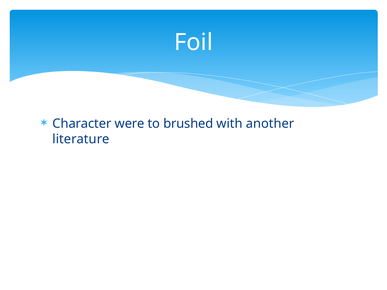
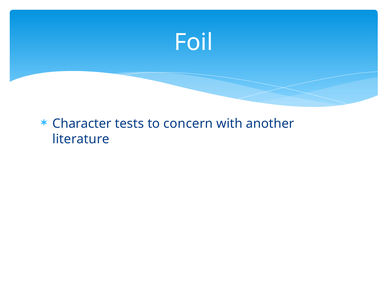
were: were -> tests
brushed: brushed -> concern
